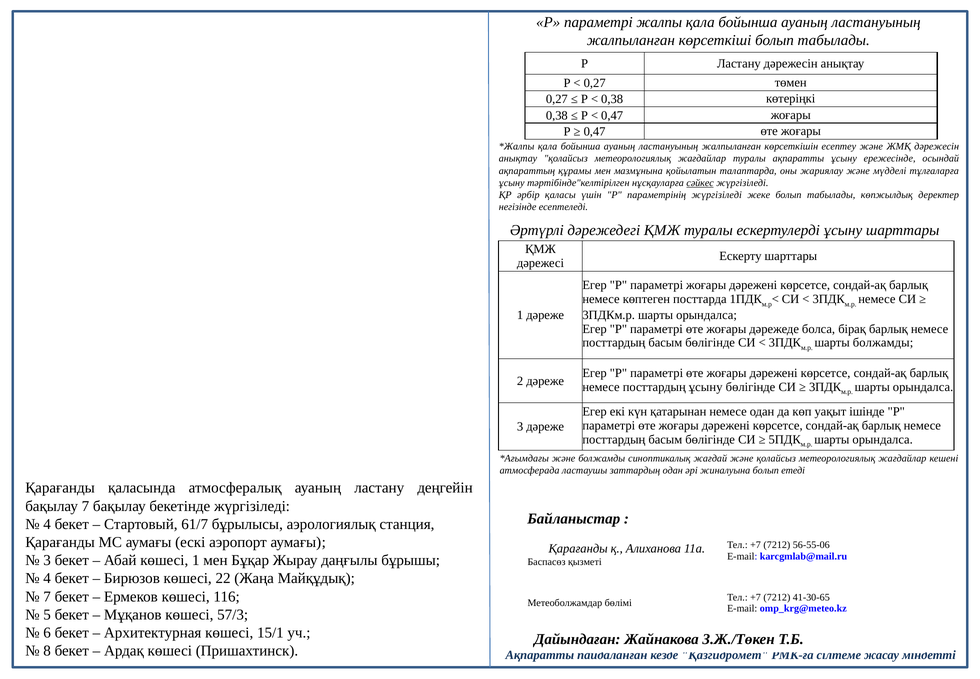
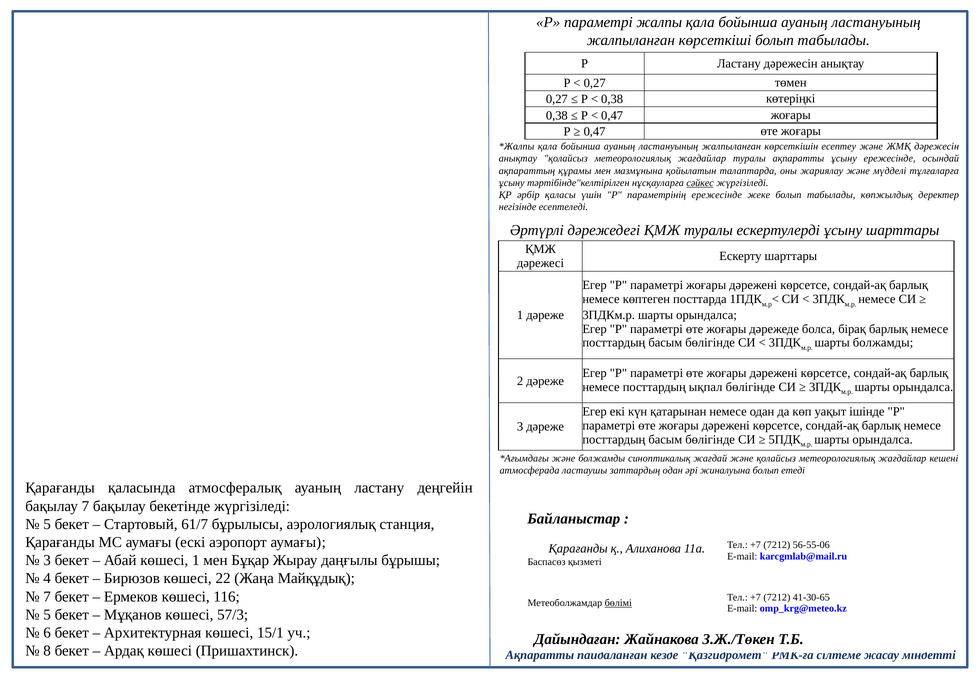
параметрінің жүргізіледі: жүргізіледі -> ережесінде
посттардың ұсыну: ұсыну -> ықпал
4 at (47, 524): 4 -> 5
бөлімі underline: none -> present
